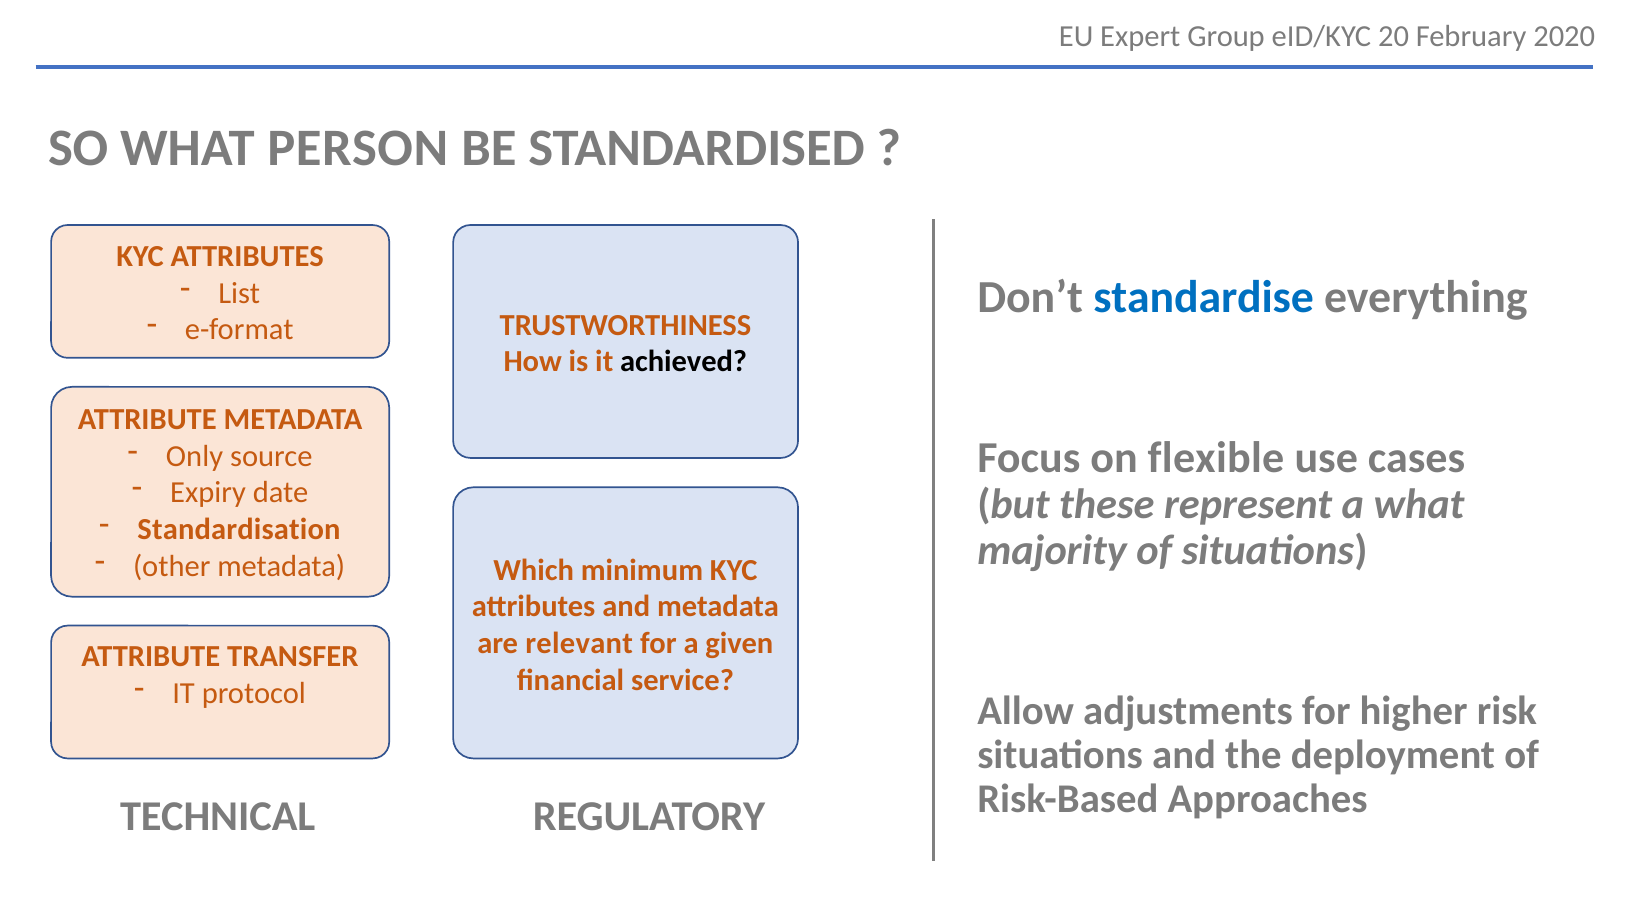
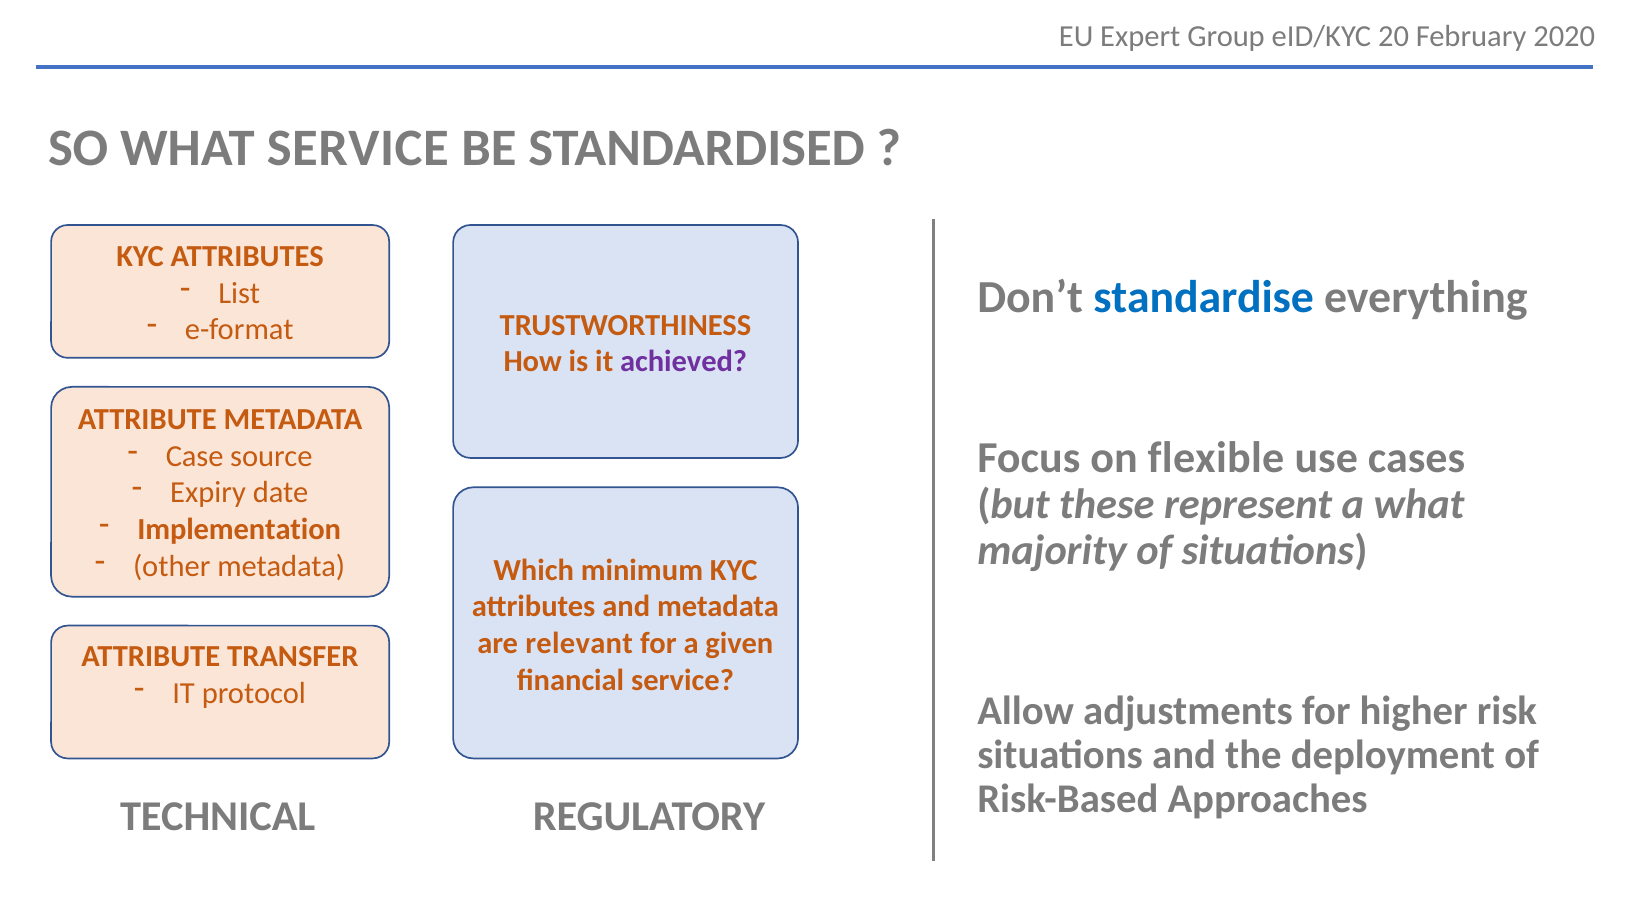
WHAT PERSON: PERSON -> SERVICE
achieved colour: black -> purple
Only: Only -> Case
Standardisation: Standardisation -> Implementation
